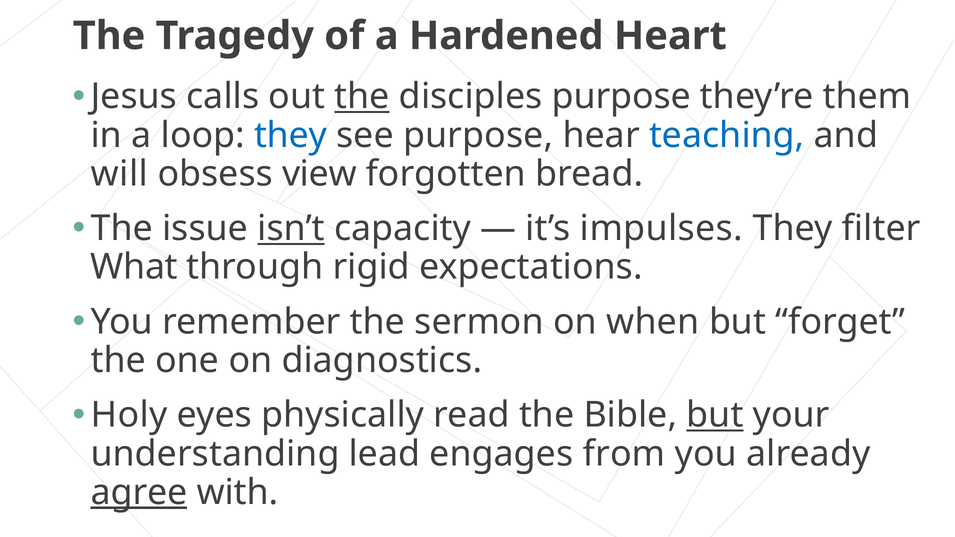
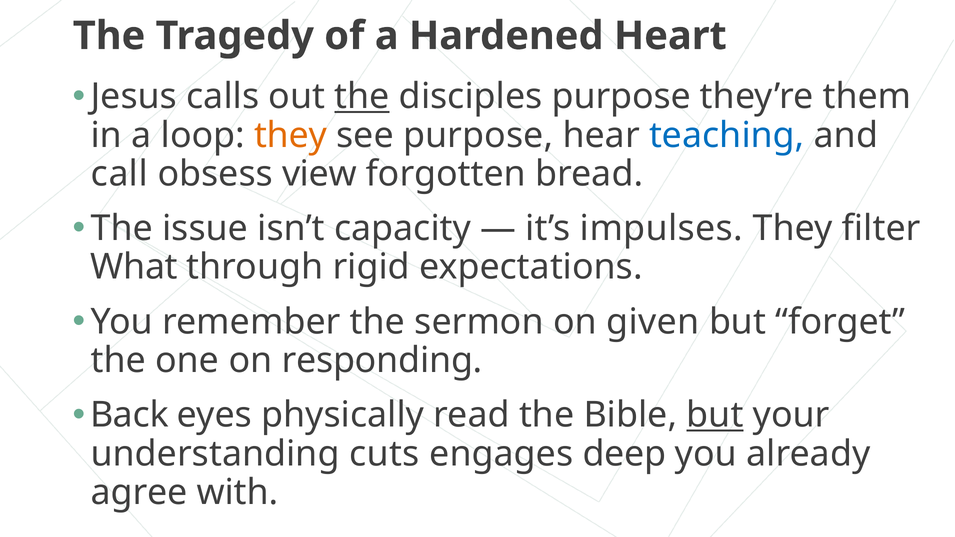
they at (291, 135) colour: blue -> orange
will: will -> call
isn’t underline: present -> none
when: when -> given
diagnostics: diagnostics -> responding
Holy: Holy -> Back
lead: lead -> cuts
from: from -> deep
agree underline: present -> none
